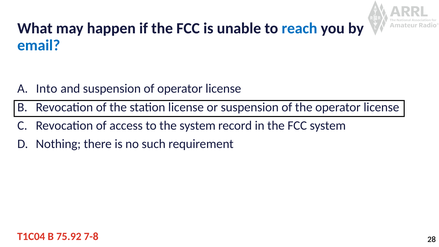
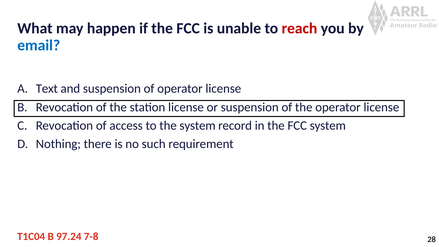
reach colour: blue -> red
Into: Into -> Text
75.92: 75.92 -> 97.24
